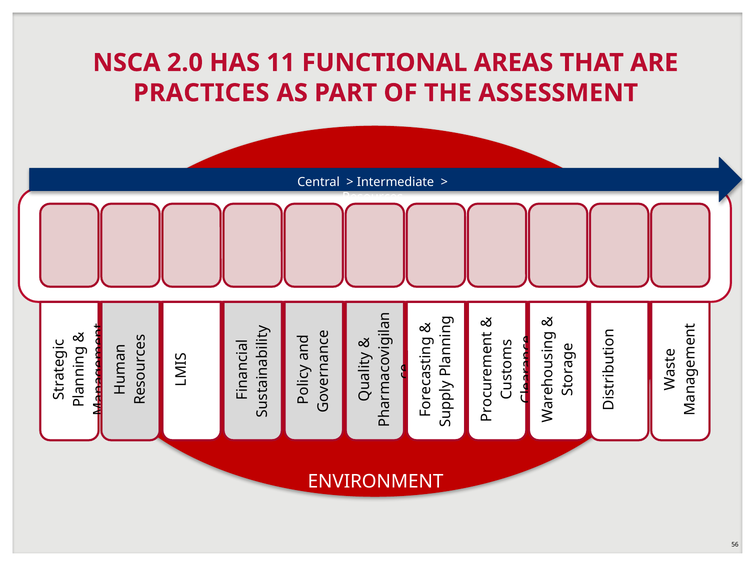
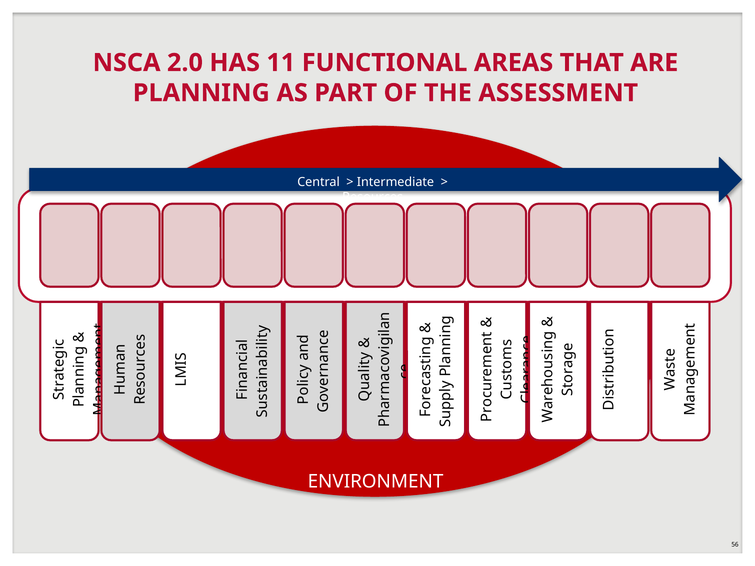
PRACTICES: PRACTICES -> PLANNING
